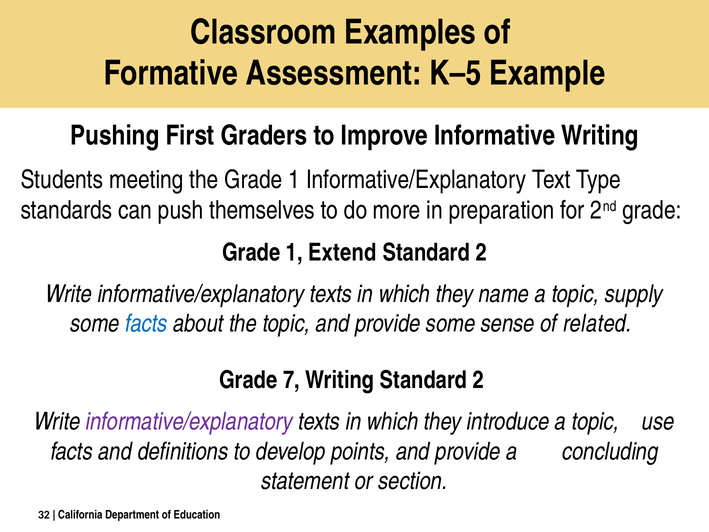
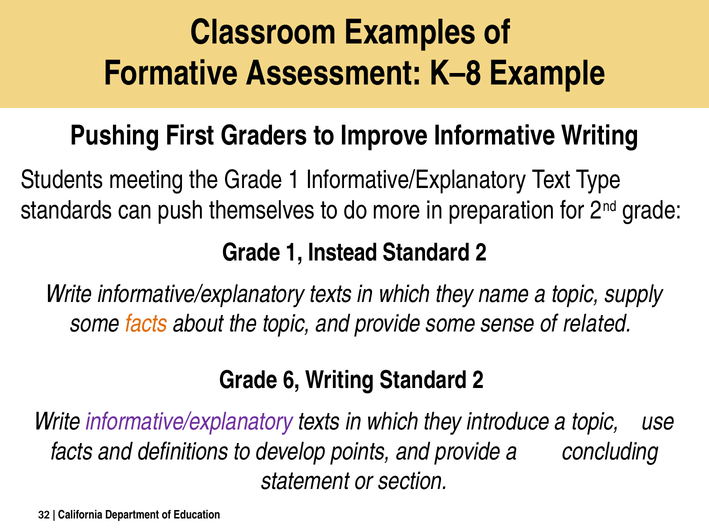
K–5: K–5 -> K–8
Extend: Extend -> Instead
facts at (146, 323) colour: blue -> orange
7: 7 -> 6
